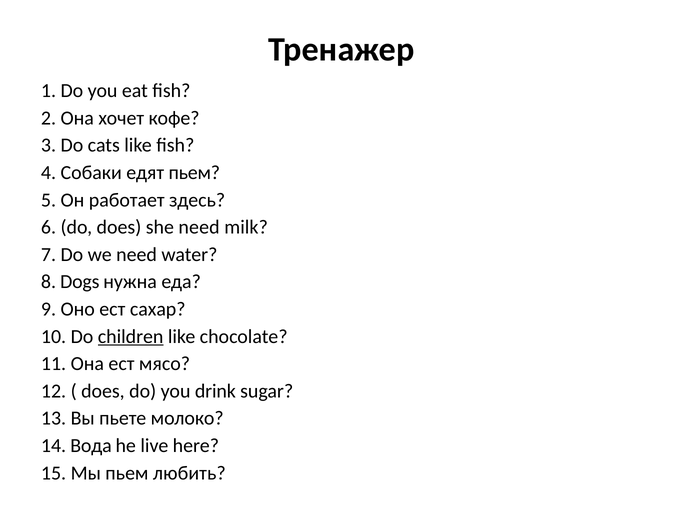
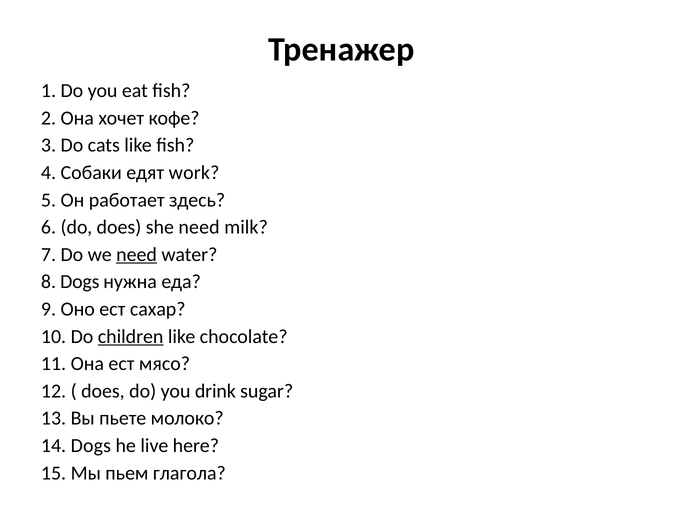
едят пьем: пьем -> work
need at (137, 255) underline: none -> present
14 Вода: Вода -> Dogs
любить: любить -> глагола
